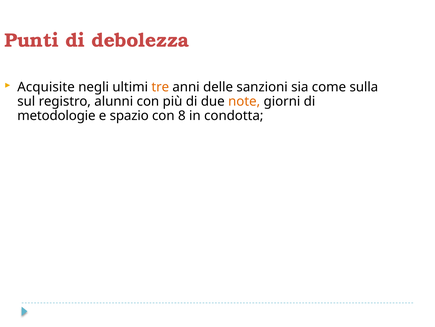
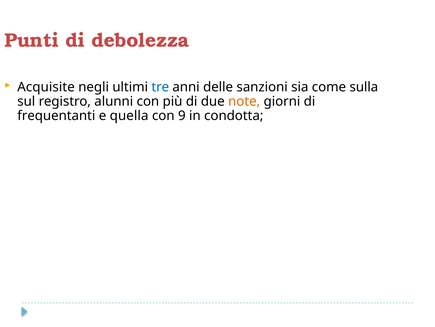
tre colour: orange -> blue
metodologie: metodologie -> frequentanti
spazio: spazio -> quella
8: 8 -> 9
